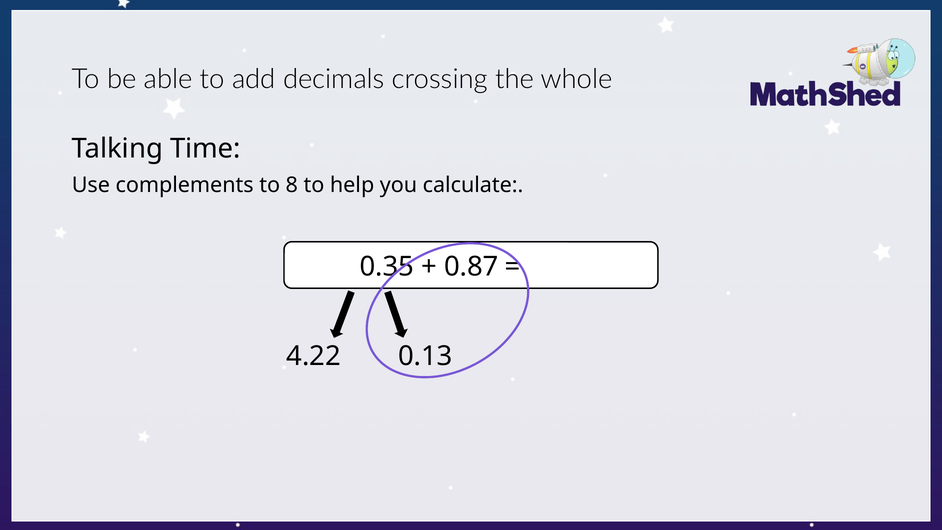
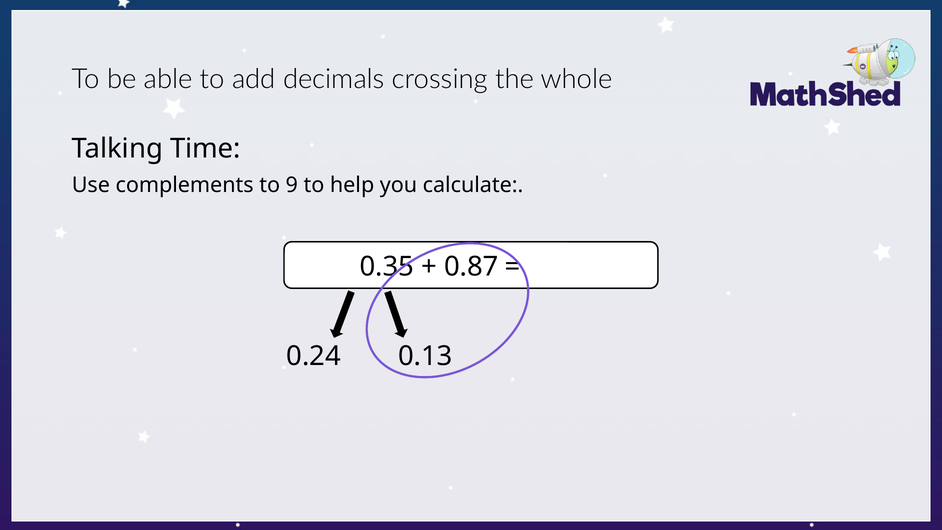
8: 8 -> 9
4.22: 4.22 -> 0.24
